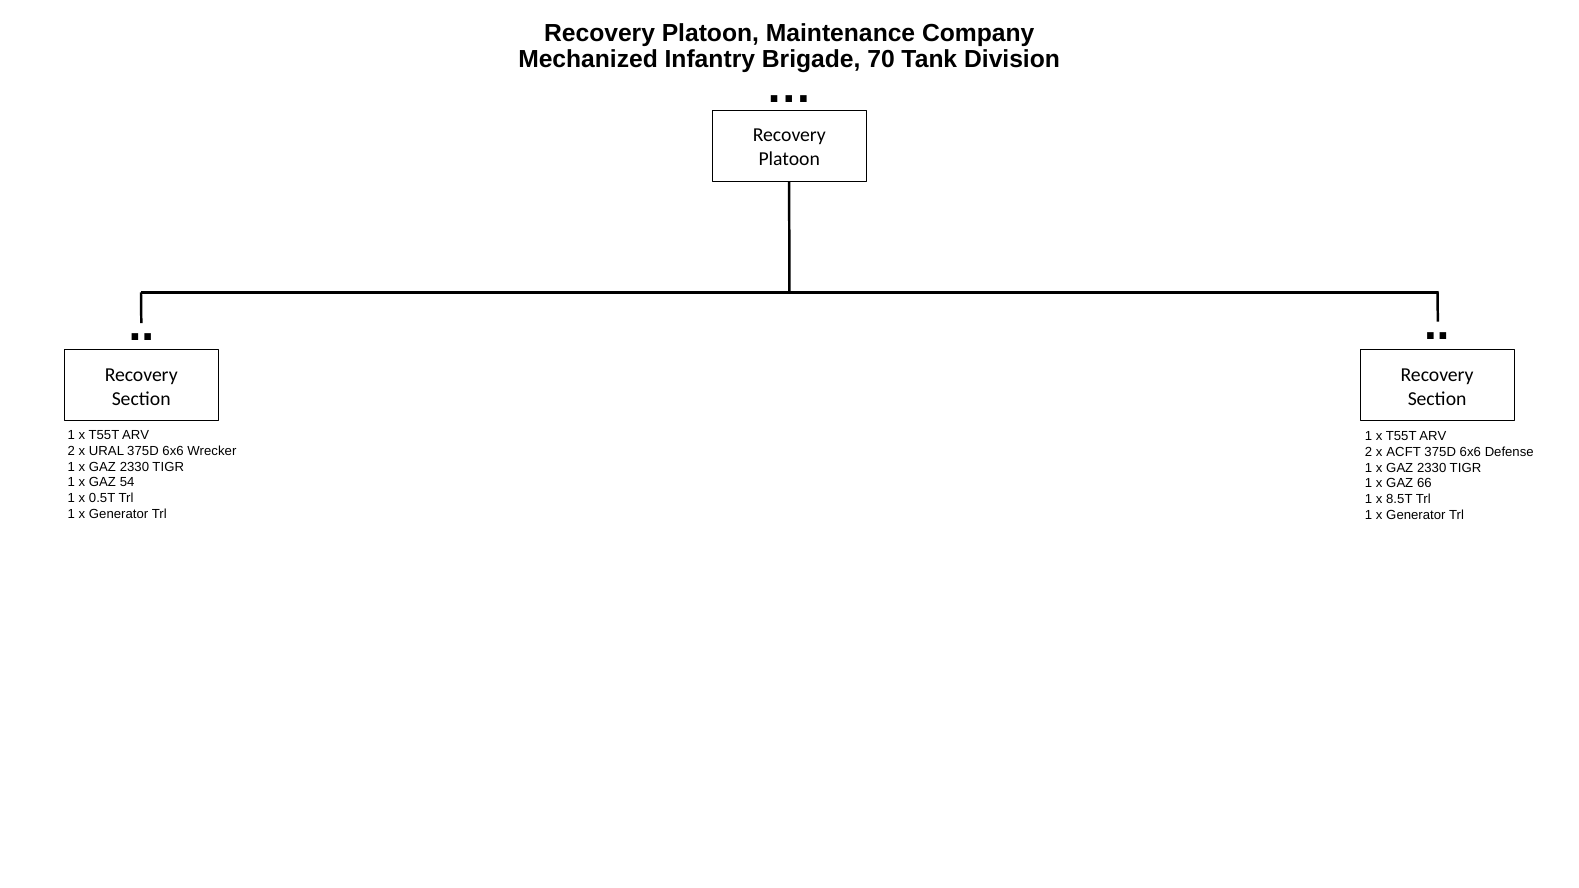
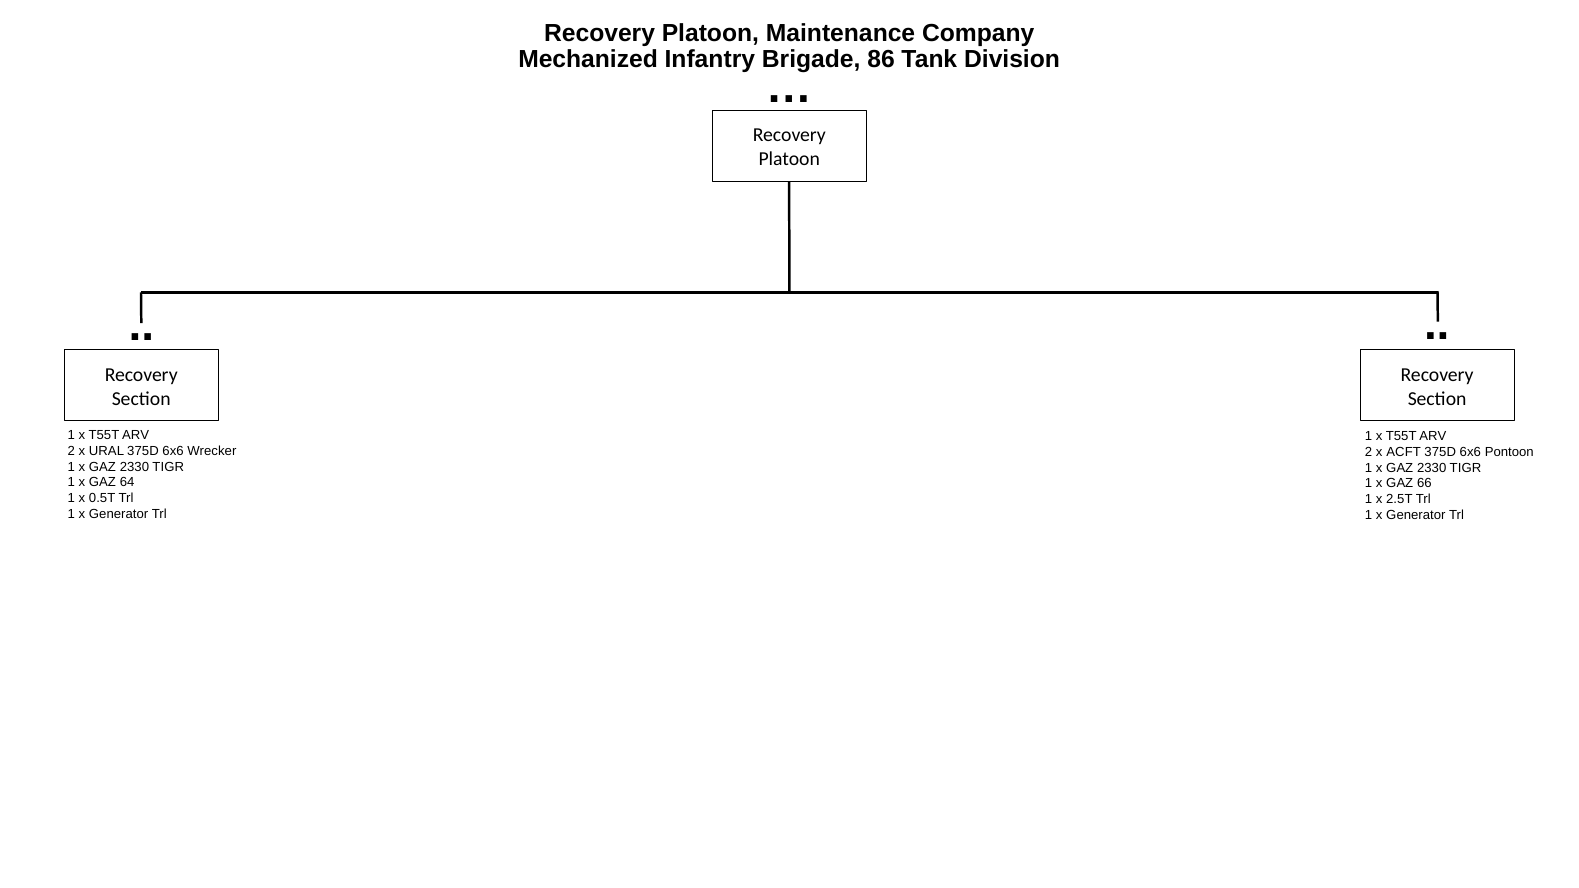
70: 70 -> 86
Defense: Defense -> Pontoon
54: 54 -> 64
8.5T: 8.5T -> 2.5T
